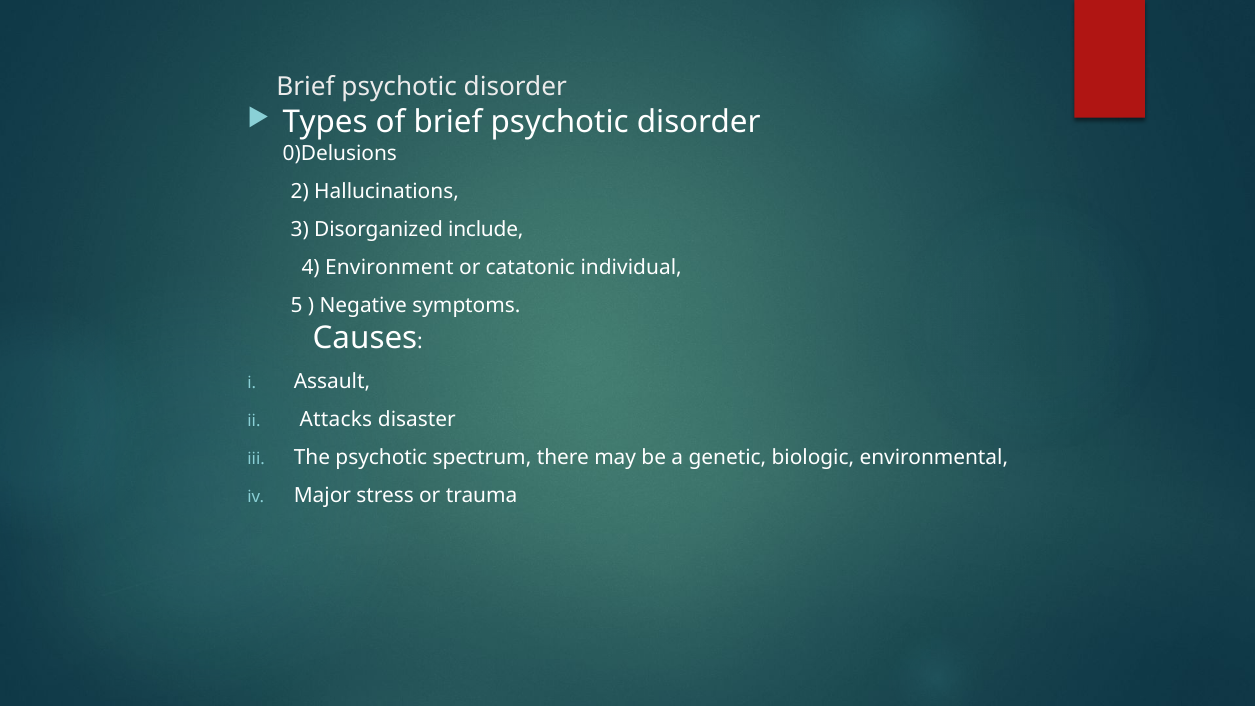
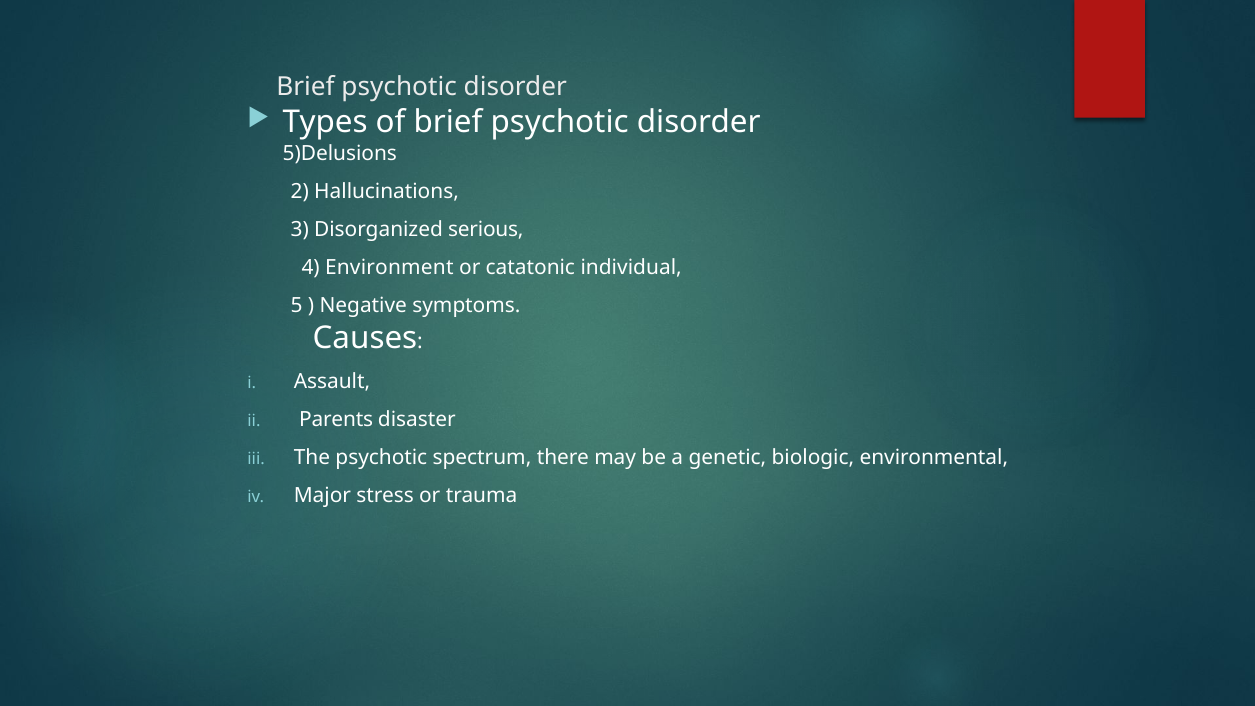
0)Delusions: 0)Delusions -> 5)Delusions
include: include -> serious
Attacks: Attacks -> Parents
